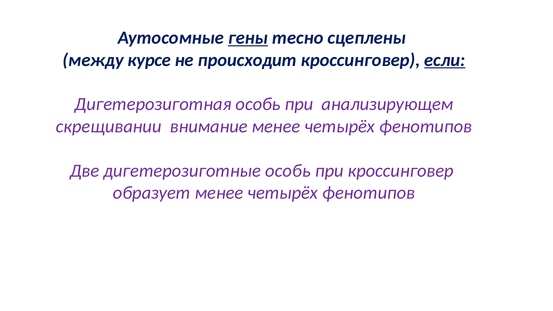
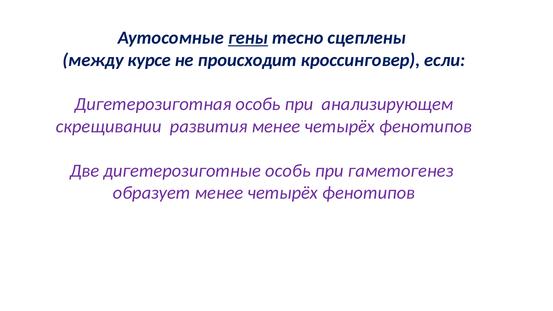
если underline: present -> none
внимание: внимание -> развития
при кроссинговер: кроссинговер -> гаметогенез
